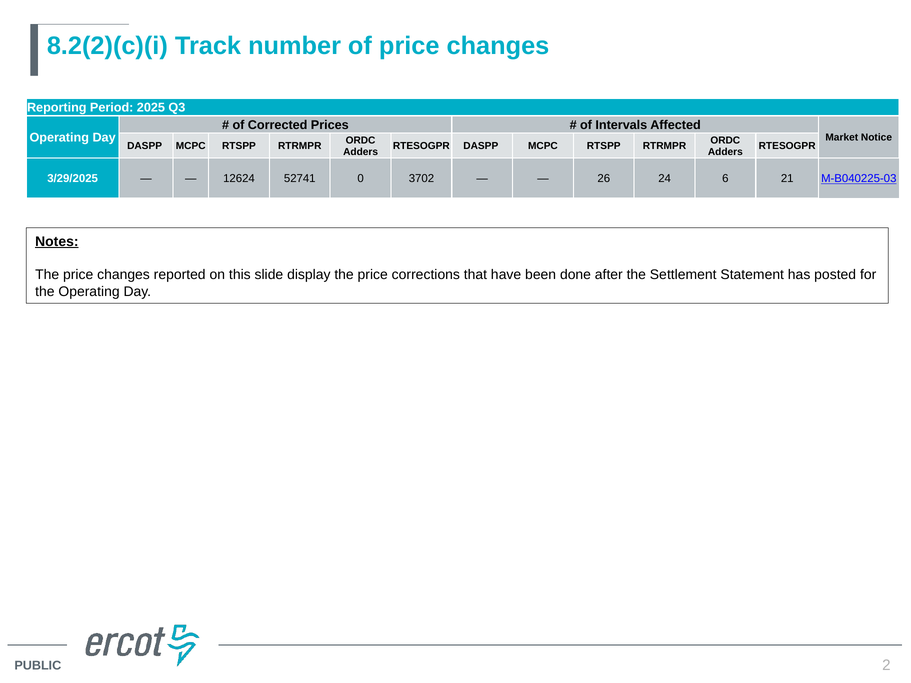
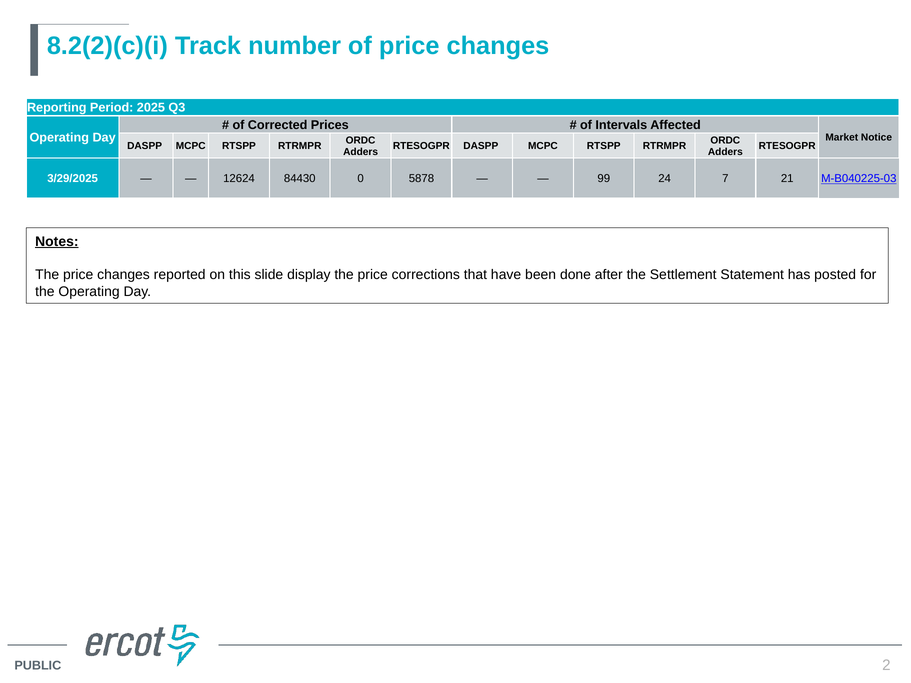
52741: 52741 -> 84430
3702: 3702 -> 5878
26: 26 -> 99
6: 6 -> 7
